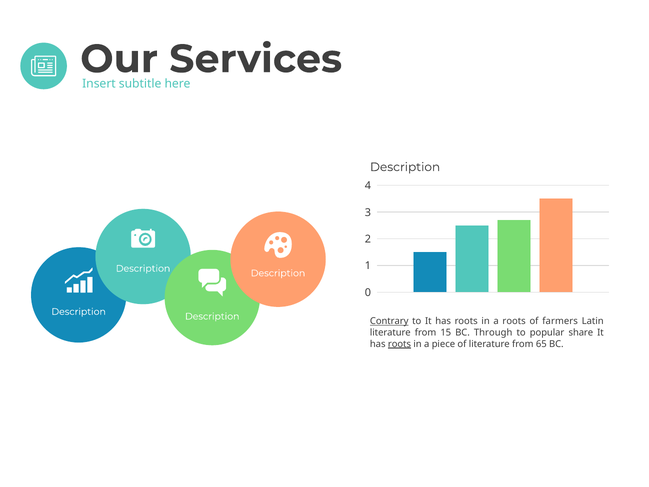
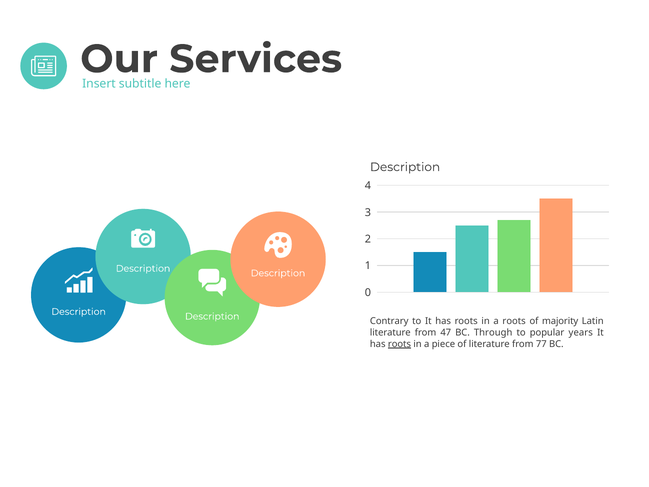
Contrary underline: present -> none
farmers: farmers -> majority
15: 15 -> 47
share: share -> years
65: 65 -> 77
